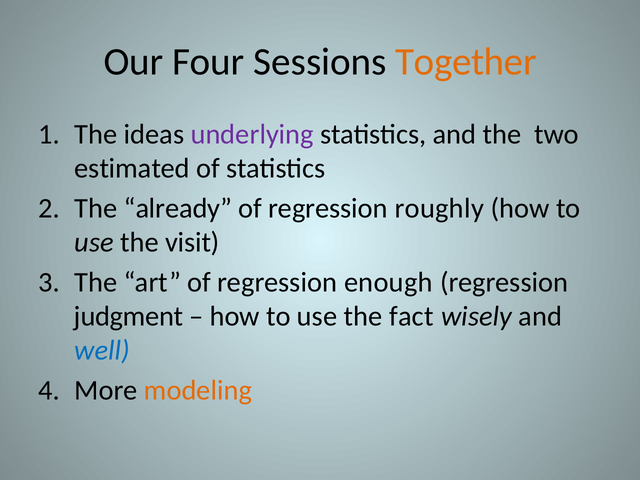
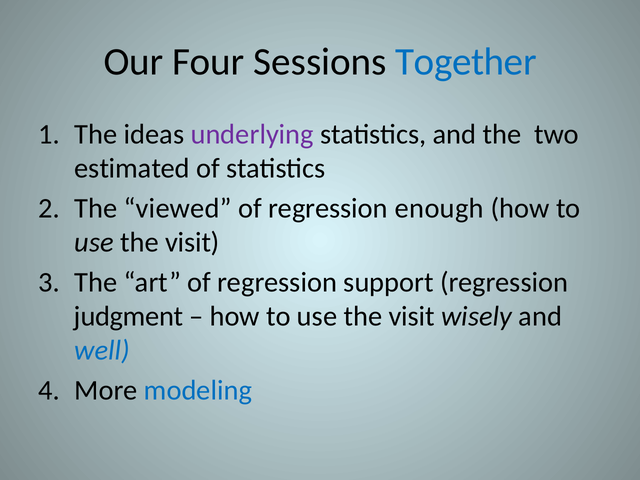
Together colour: orange -> blue
already: already -> viewed
roughly: roughly -> enough
enough: enough -> support
fact at (411, 316): fact -> visit
modeling colour: orange -> blue
